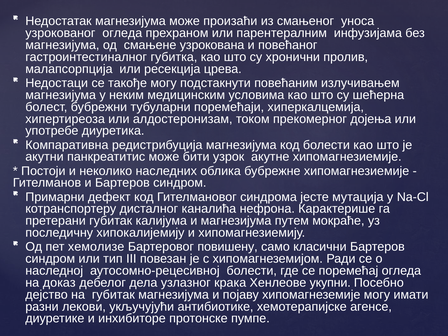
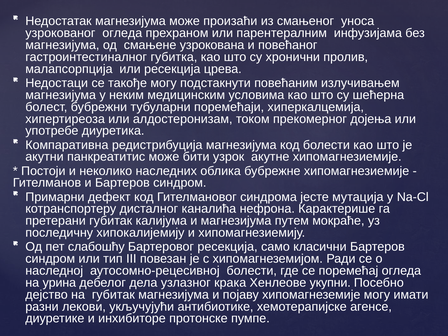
хемолизе: хемолизе -> слабошћу
Бартеровог повишену: повишену -> ресекција
доказ: доказ -> урина
